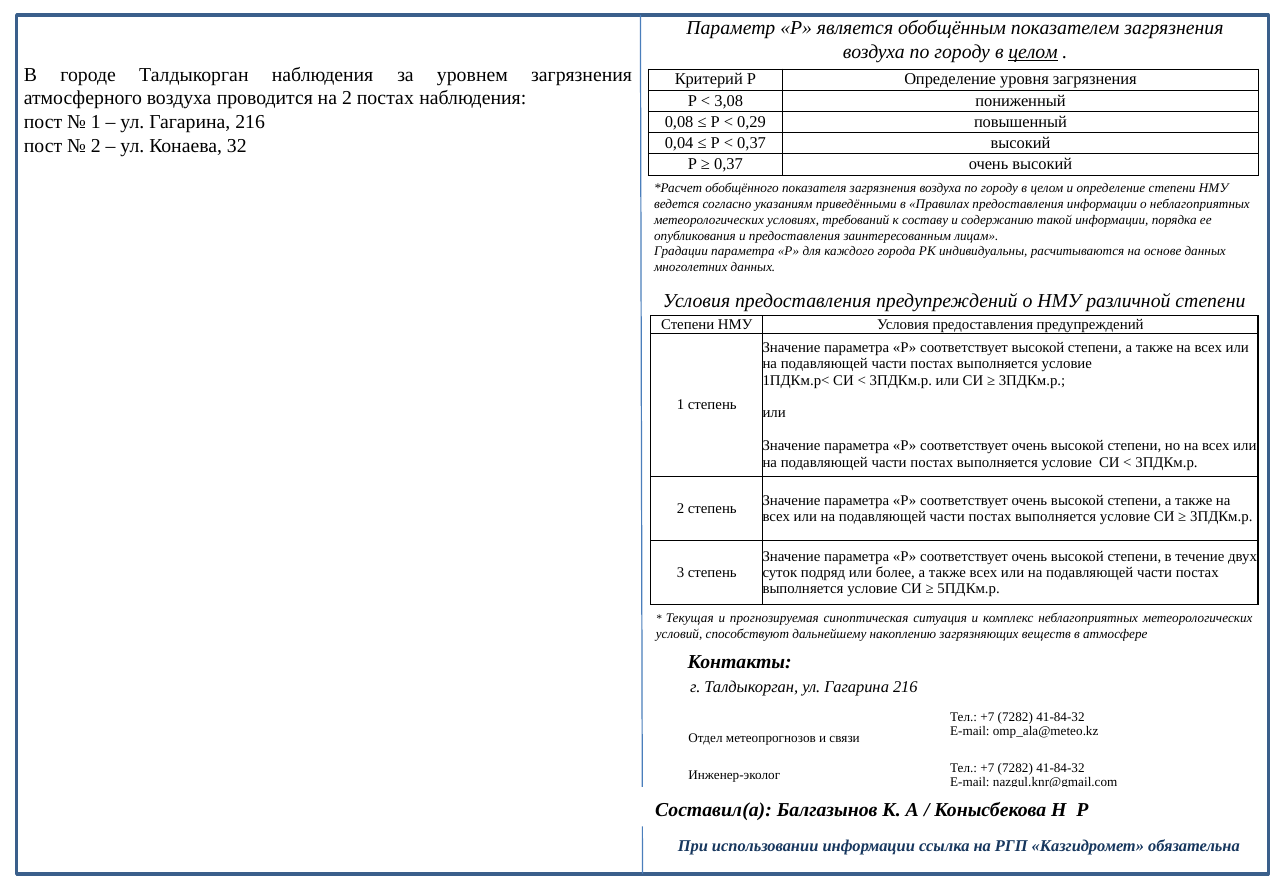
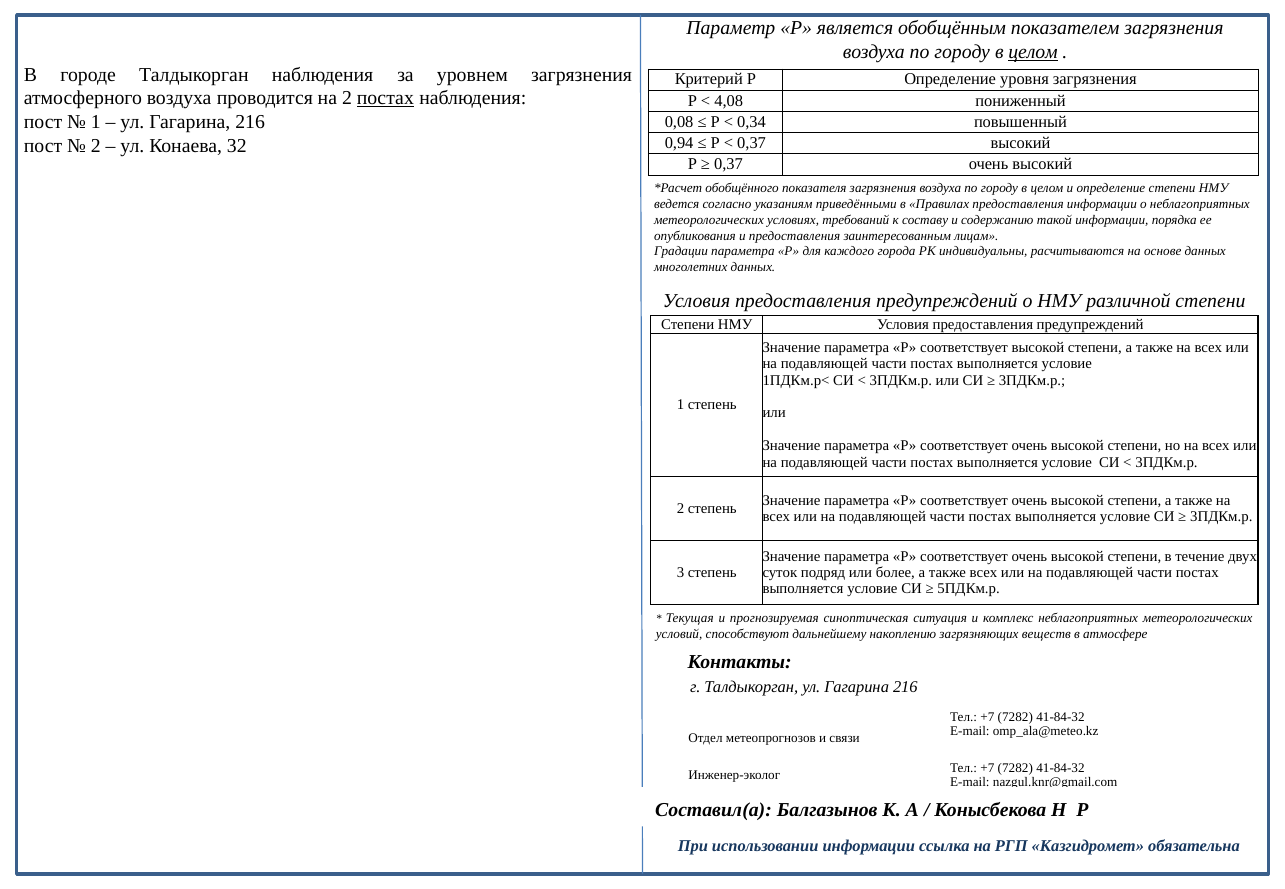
постах at (385, 98) underline: none -> present
3,08: 3,08 -> 4,08
0,29: 0,29 -> 0,34
0,04: 0,04 -> 0,94
